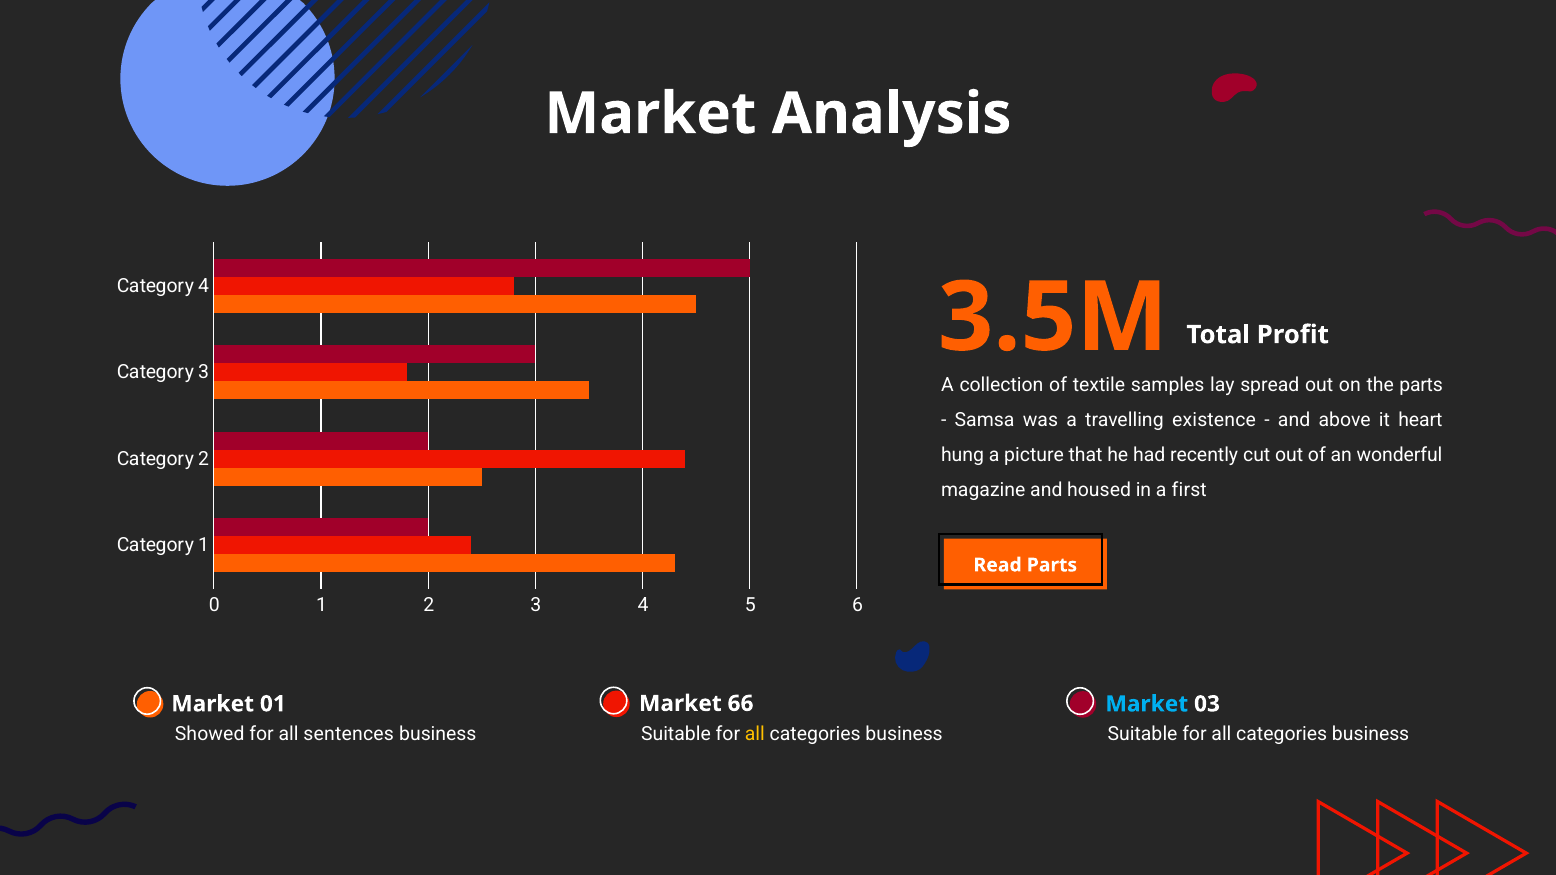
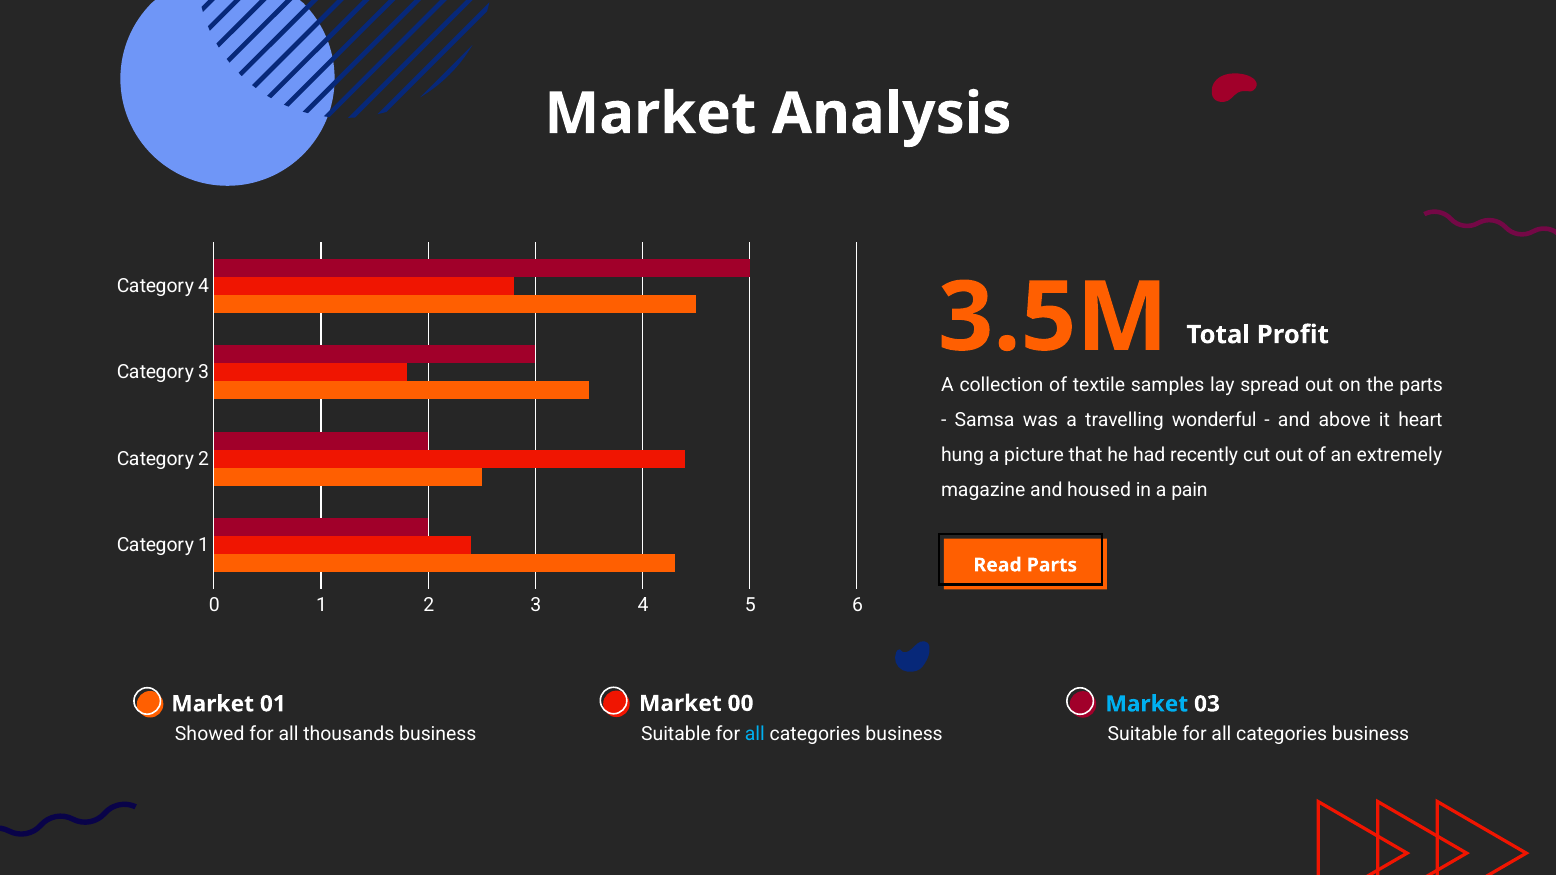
existence: existence -> wonderful
wonderful: wonderful -> extremely
first: first -> pain
66: 66 -> 00
all at (755, 734) colour: yellow -> light blue
sentences: sentences -> thousands
